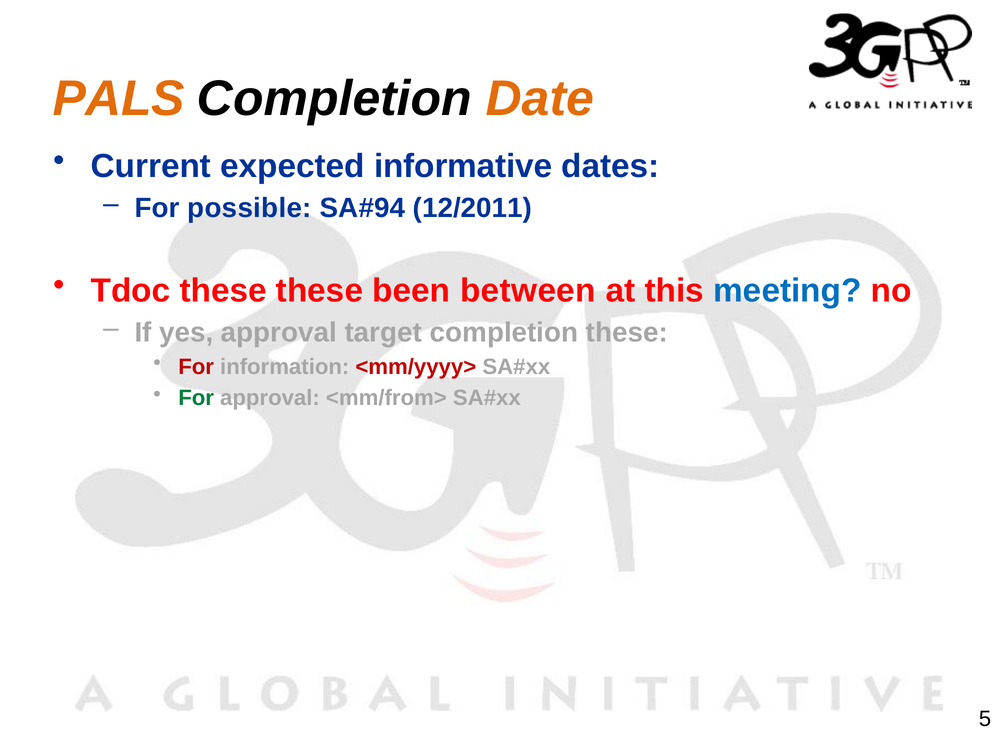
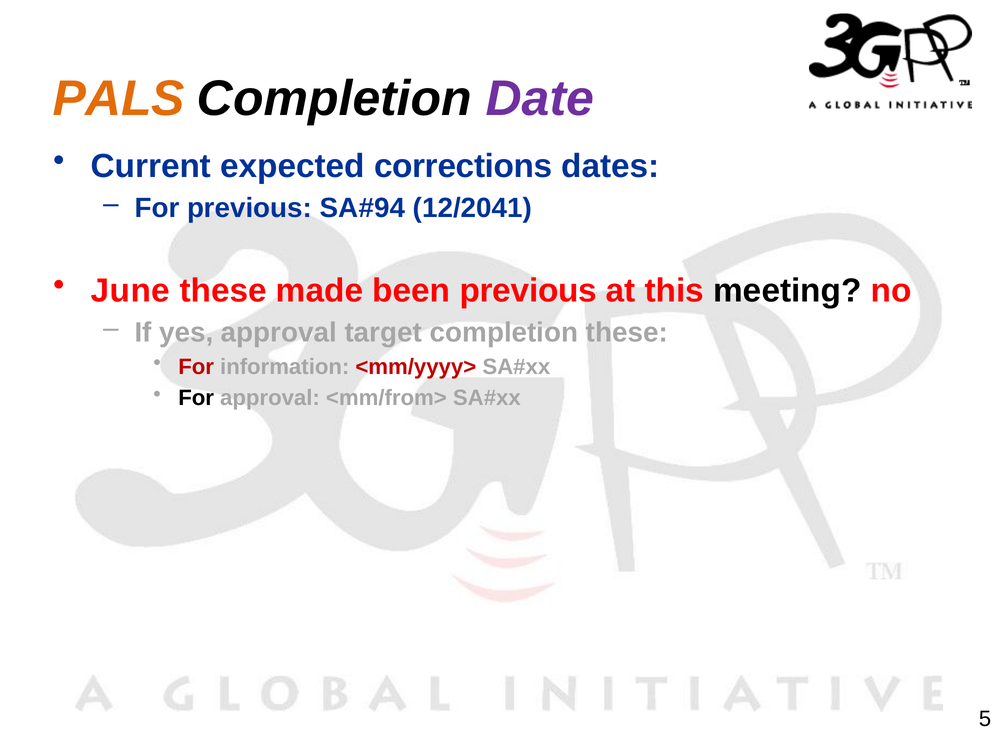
Date colour: orange -> purple
informative: informative -> corrections
For possible: possible -> previous
12/2011: 12/2011 -> 12/2041
Tdoc: Tdoc -> June
these these: these -> made
been between: between -> previous
meeting colour: blue -> black
For at (196, 398) colour: green -> black
